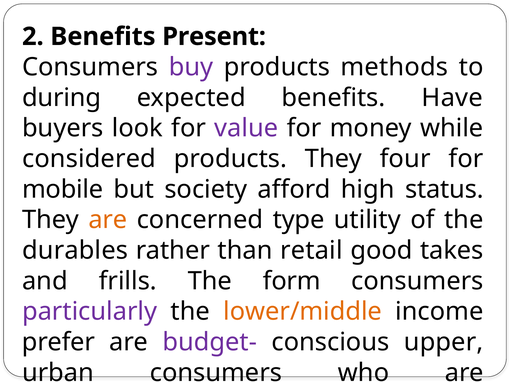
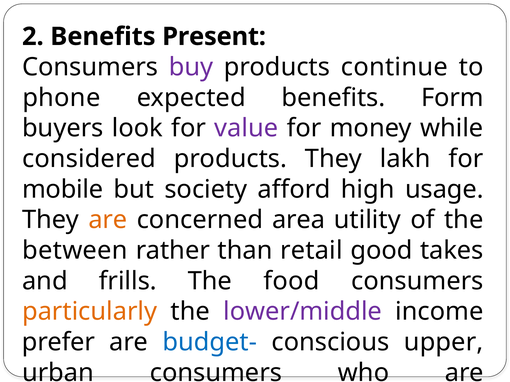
methods: methods -> continue
during: during -> phone
Have: Have -> Form
four: four -> lakh
status: status -> usage
type: type -> area
durables: durables -> between
form: form -> food
particularly colour: purple -> orange
lower/middle colour: orange -> purple
budget- colour: purple -> blue
